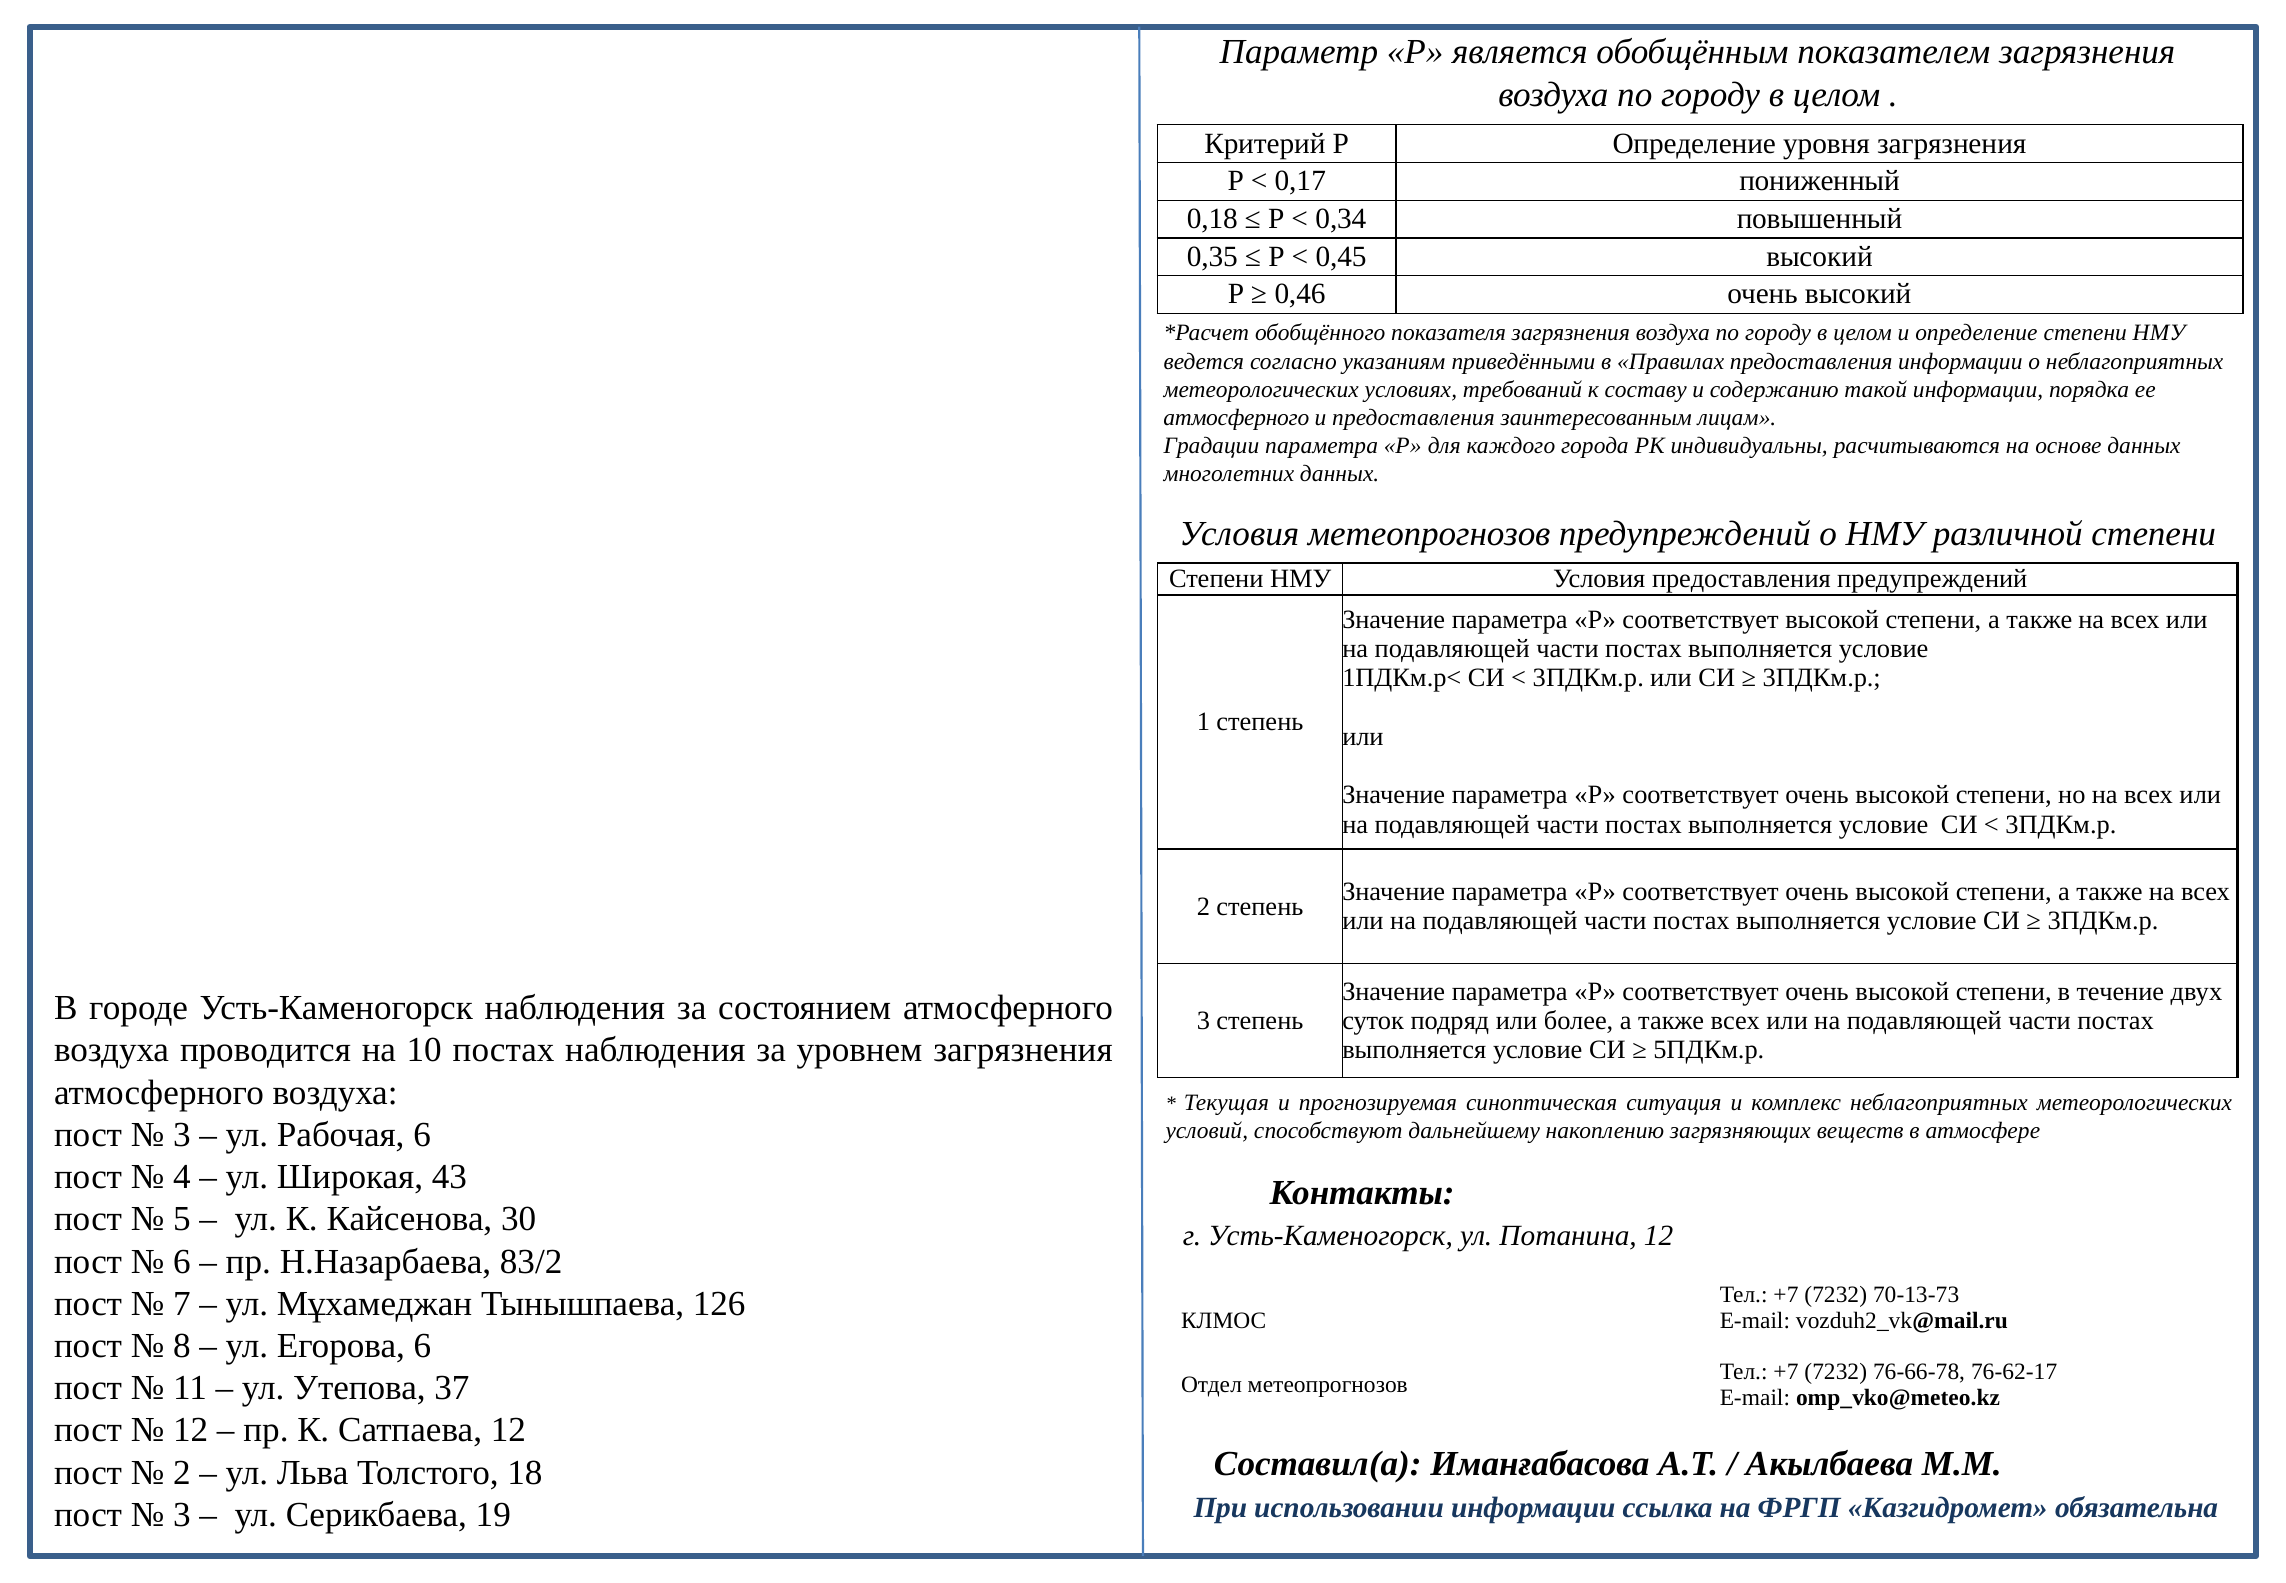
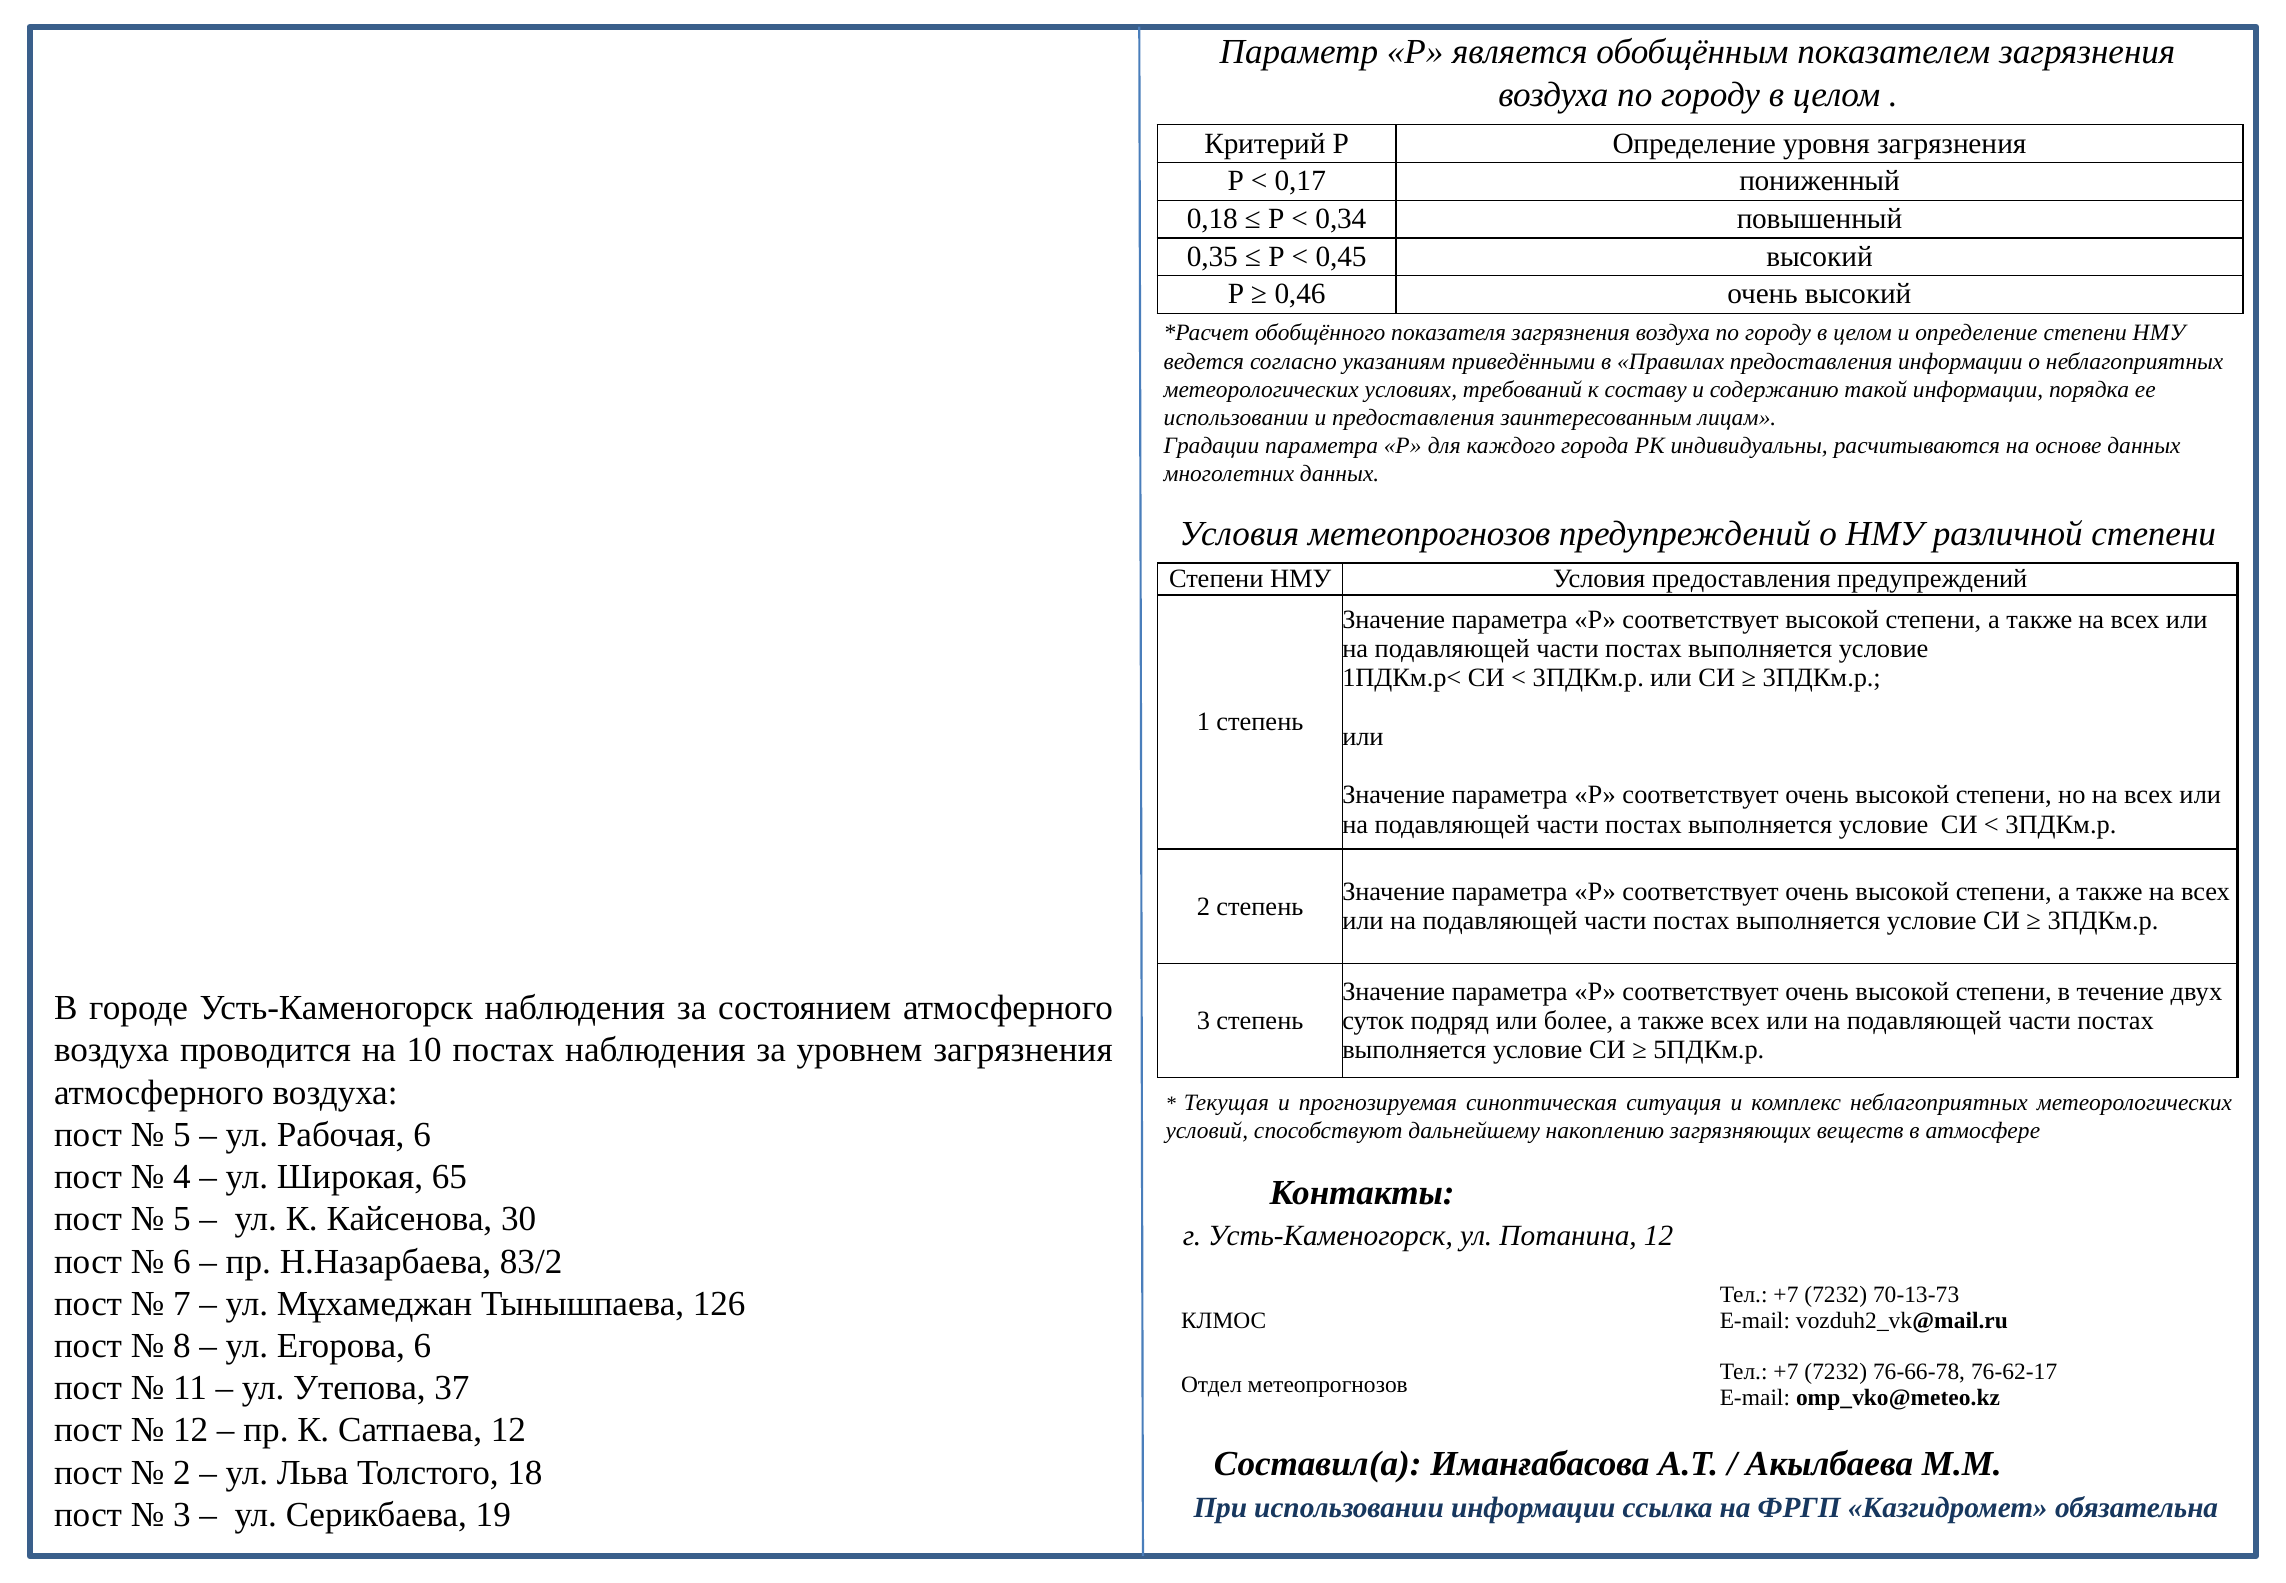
атмосферного at (1236, 417): атмосферного -> использовании
3 at (182, 1135): 3 -> 5
43: 43 -> 65
